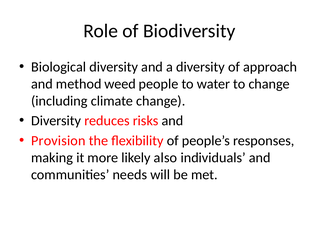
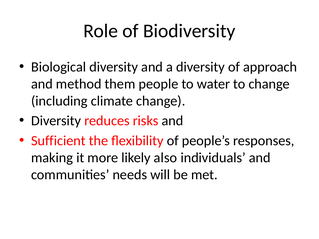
weed: weed -> them
Provision: Provision -> Sufficient
